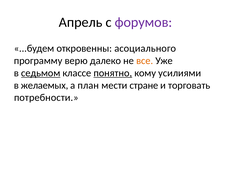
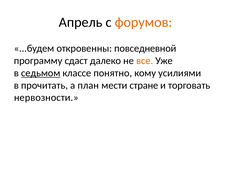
форумов colour: purple -> orange
асоциального: асоциального -> повседневной
верю: верю -> сдаст
понятно underline: present -> none
желаемых: желаемых -> прочитать
потребности: потребности -> нервозности
